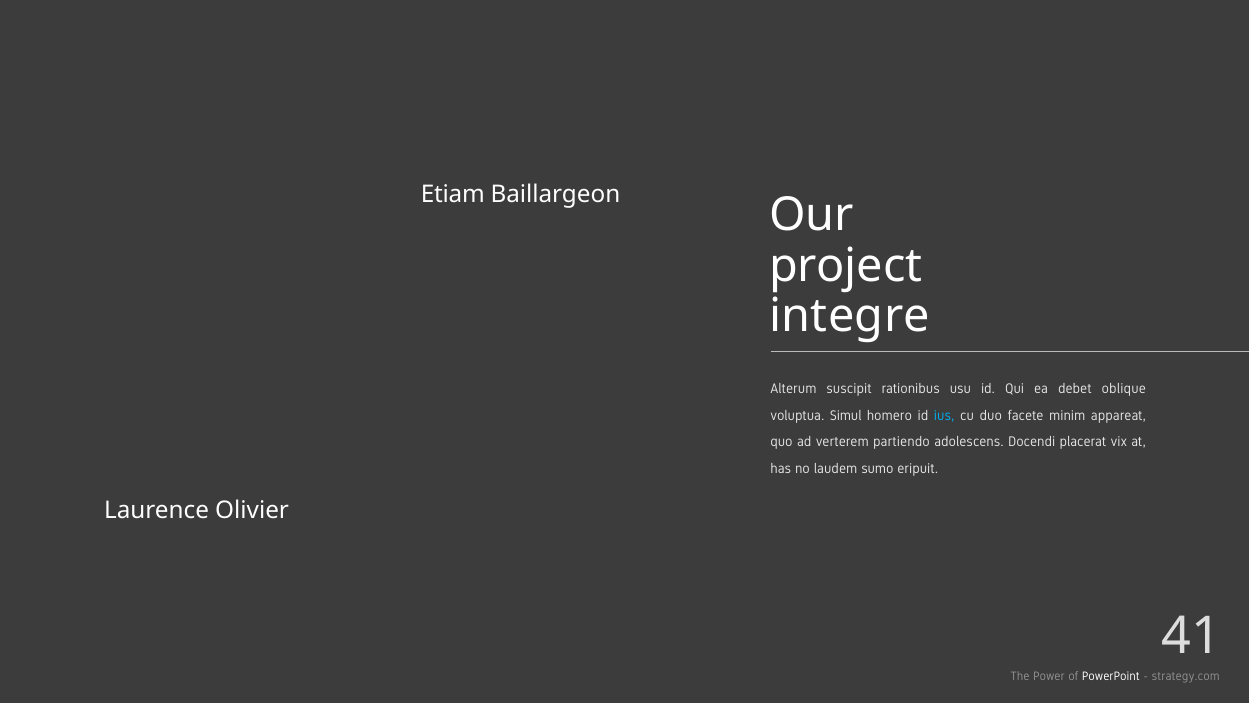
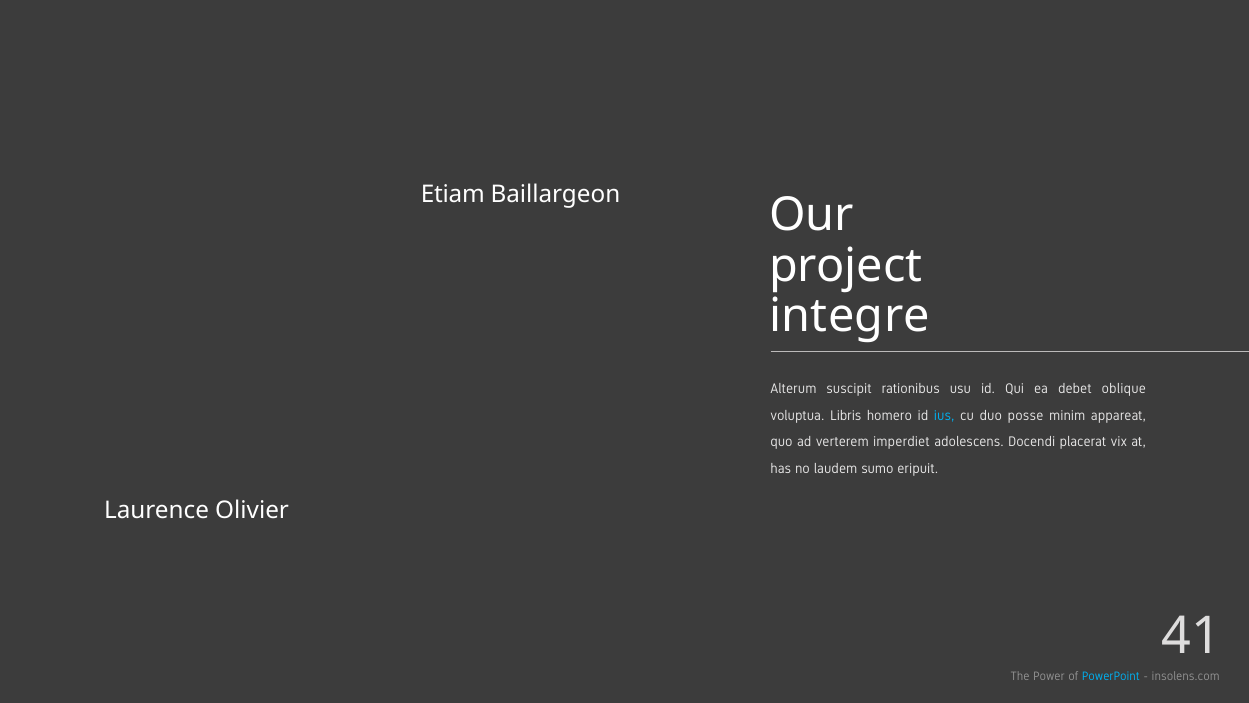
Simul: Simul -> Libris
facete: facete -> posse
partiendo: partiendo -> imperdiet
PowerPoint colour: white -> light blue
strategy.com: strategy.com -> insolens.com
